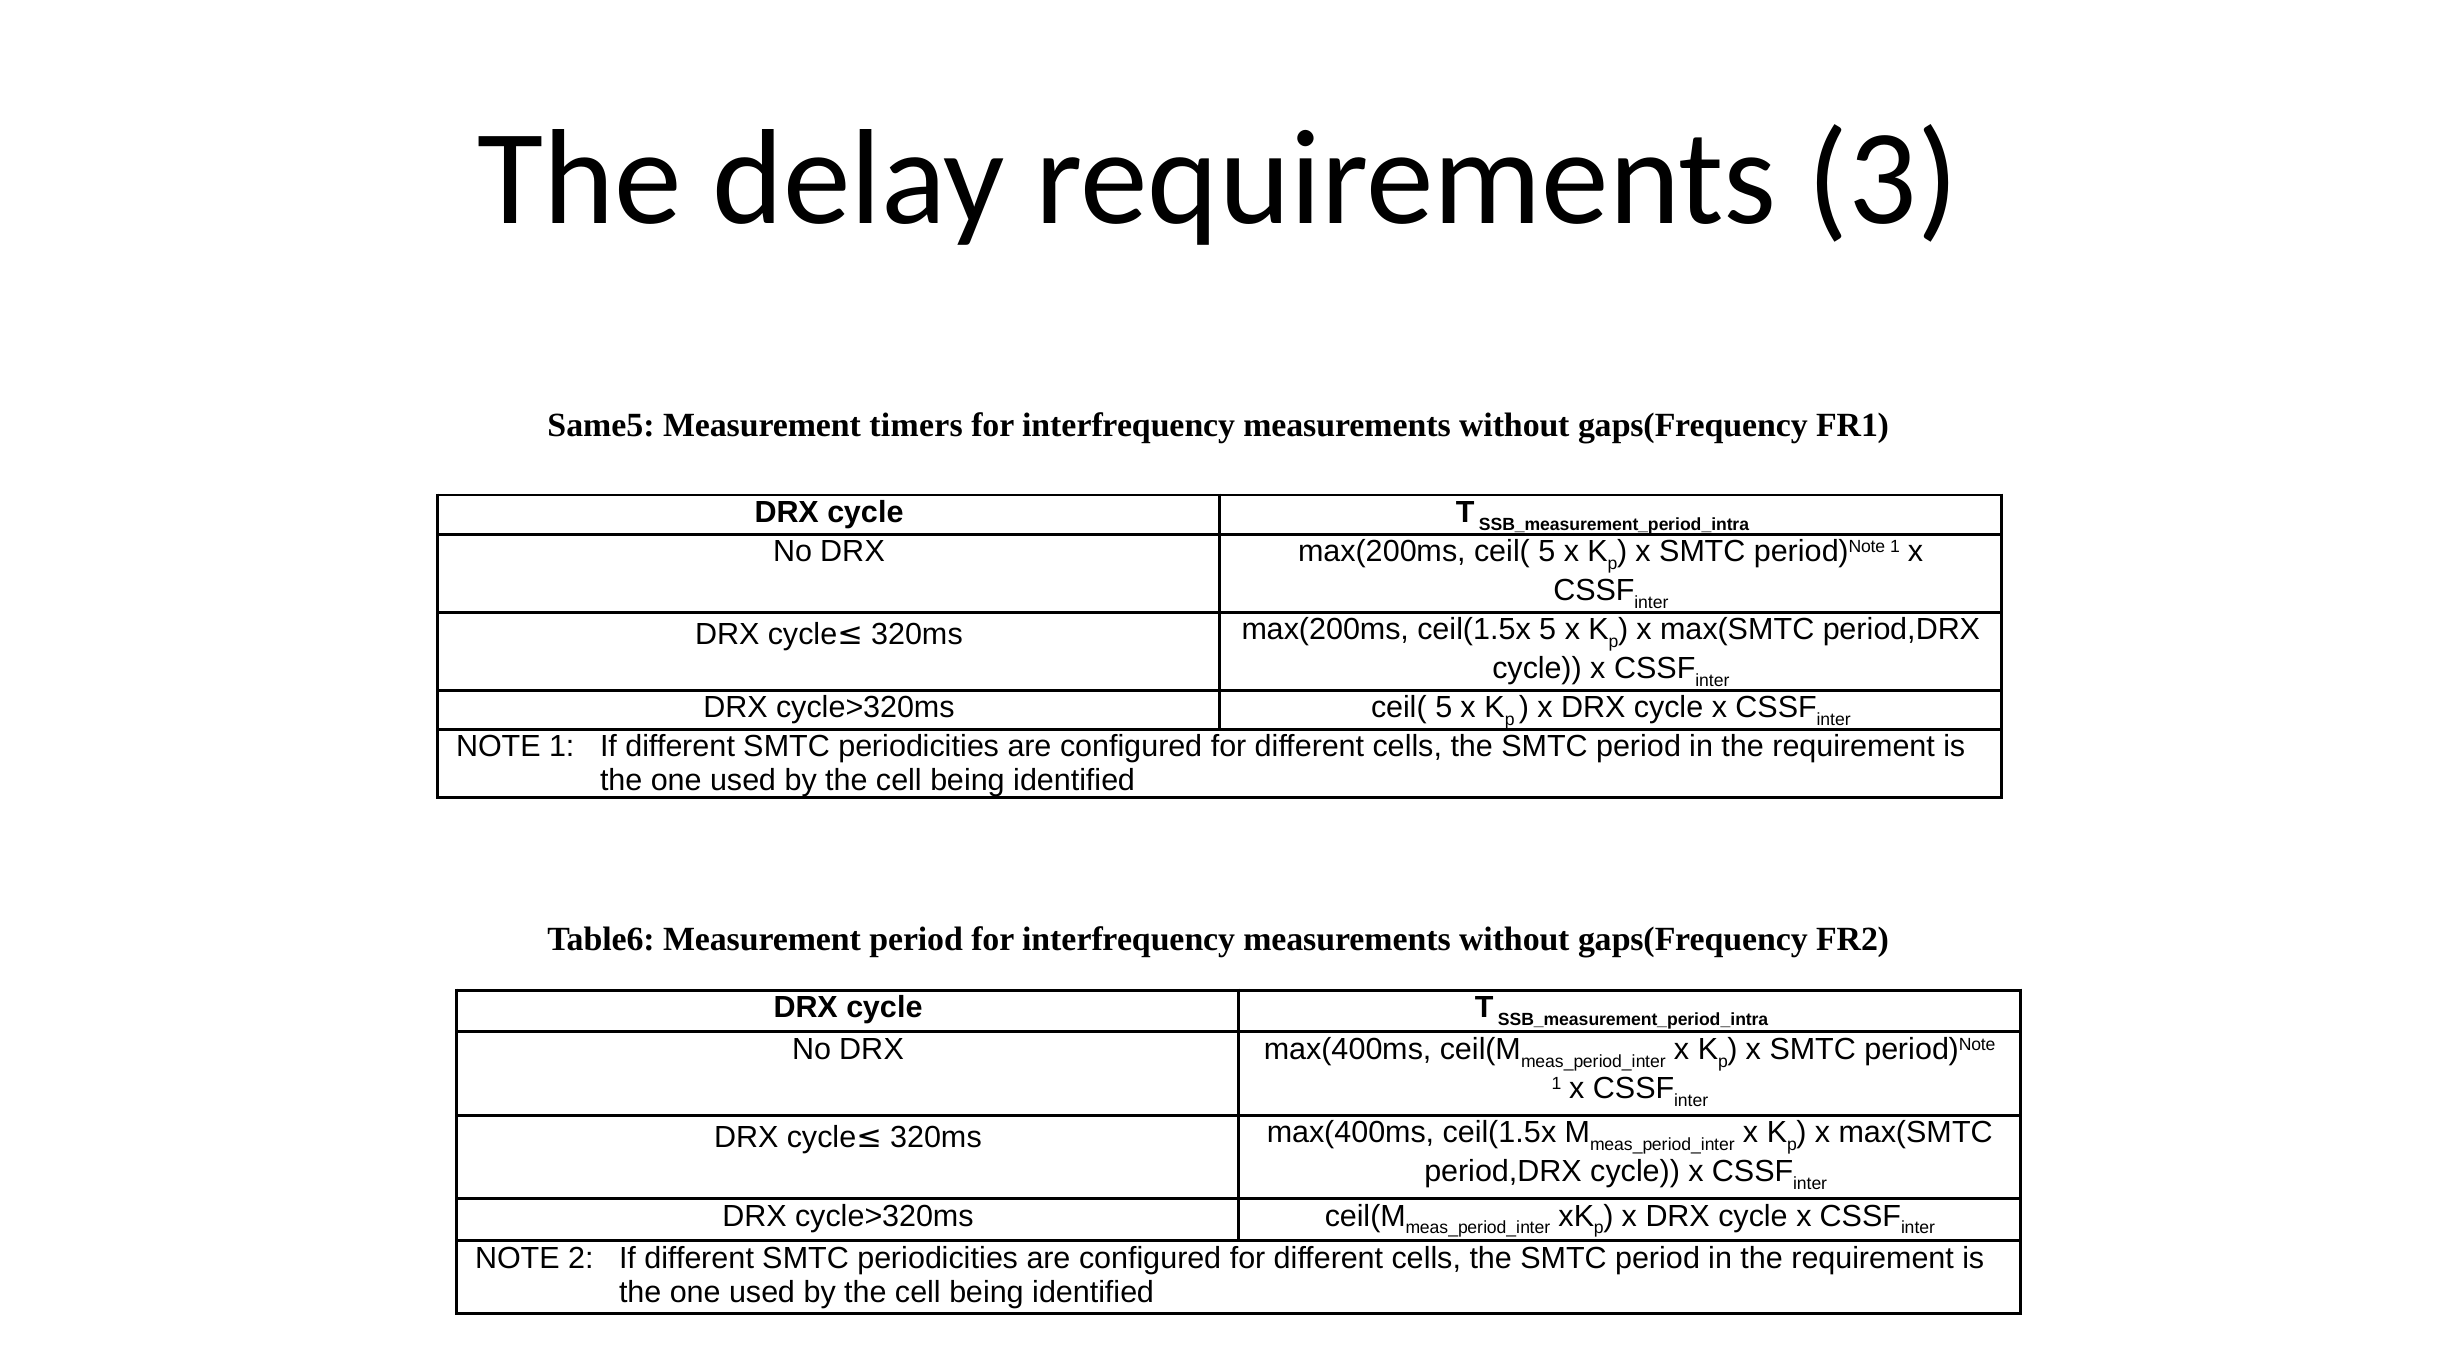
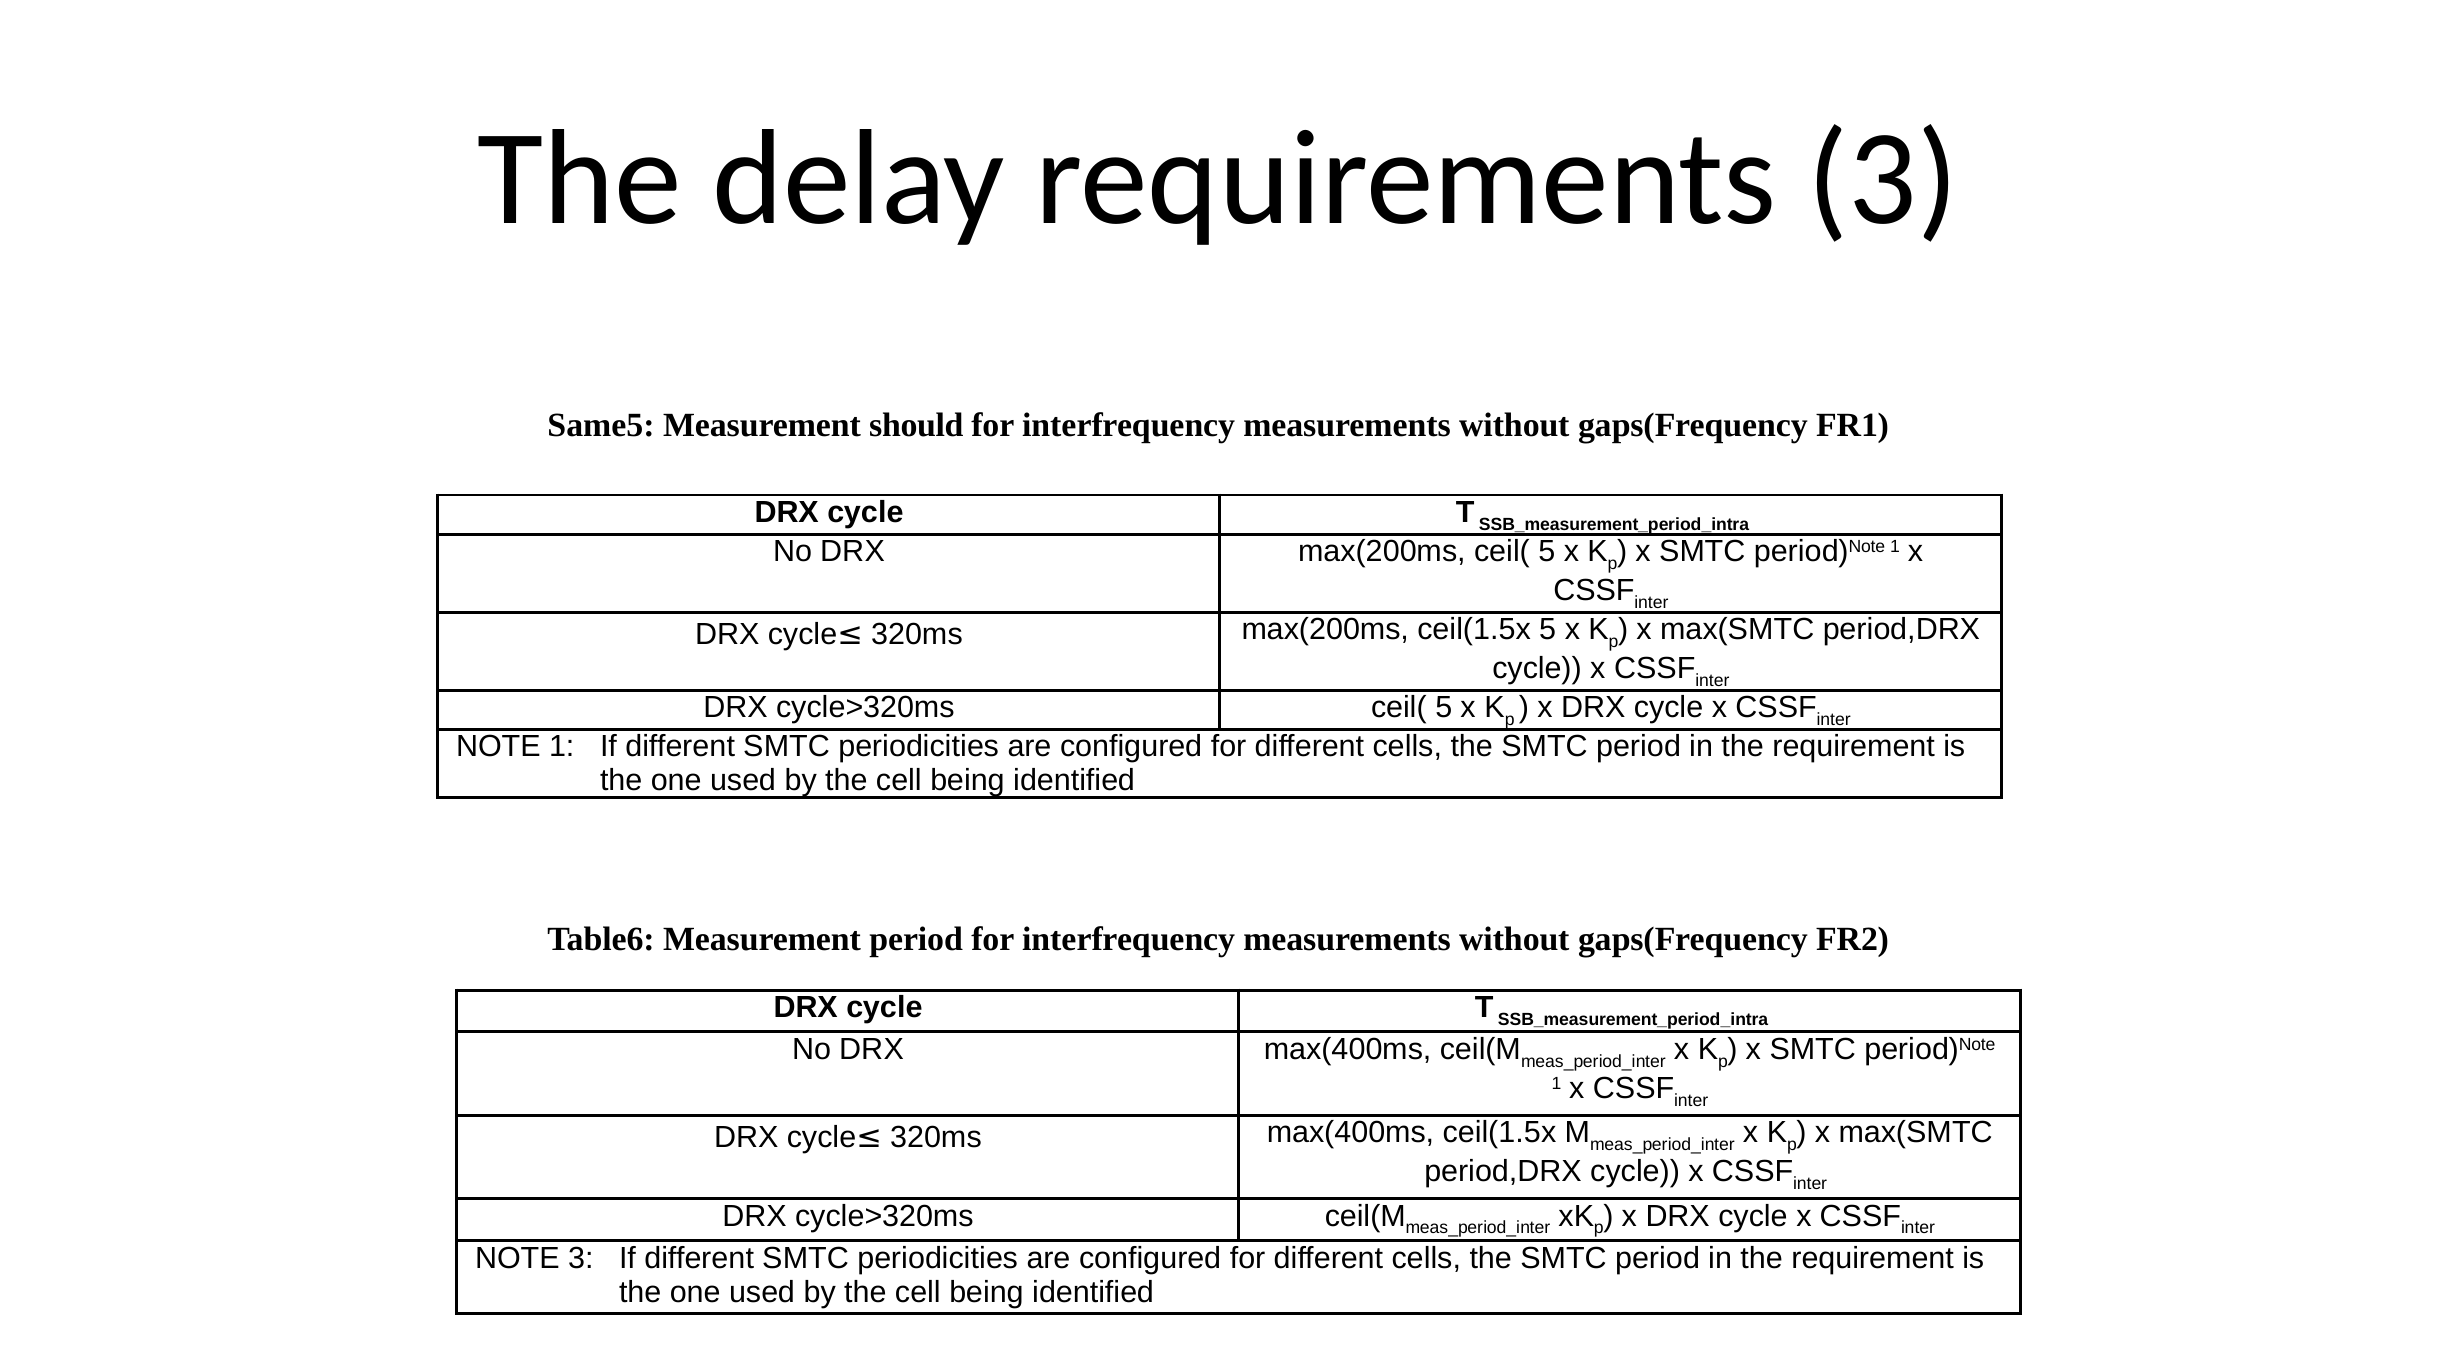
timers: timers -> should
NOTE 2: 2 -> 3
